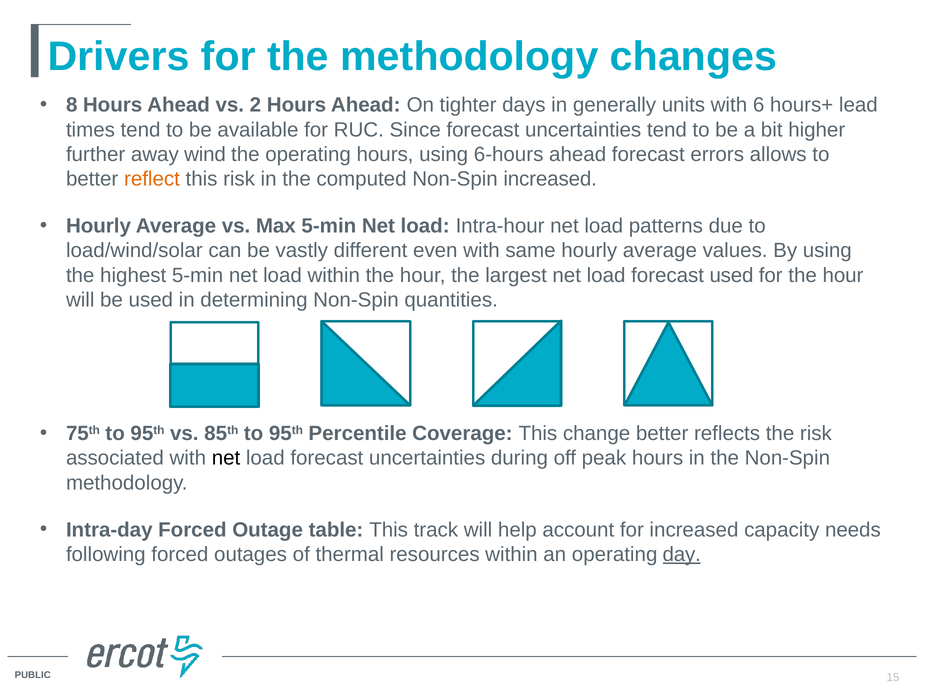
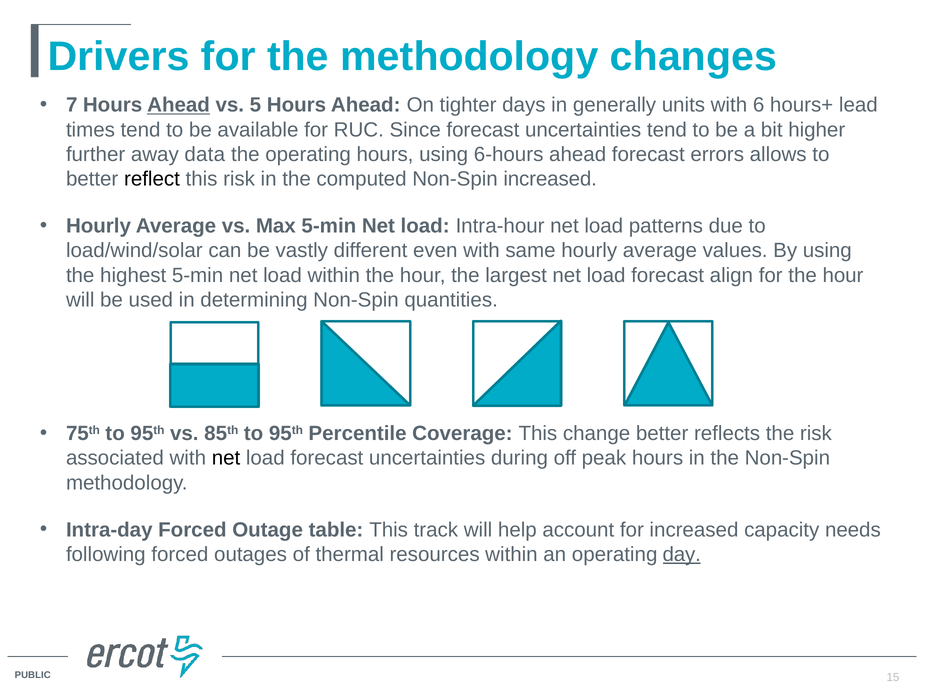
8: 8 -> 7
Ahead at (179, 105) underline: none -> present
2: 2 -> 5
wind: wind -> data
reflect colour: orange -> black
forecast used: used -> align
